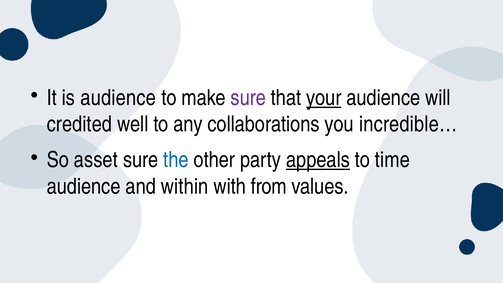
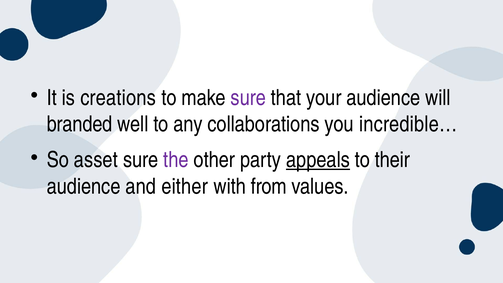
is audience: audience -> creations
your underline: present -> none
credited: credited -> branded
the colour: blue -> purple
time: time -> their
within: within -> either
